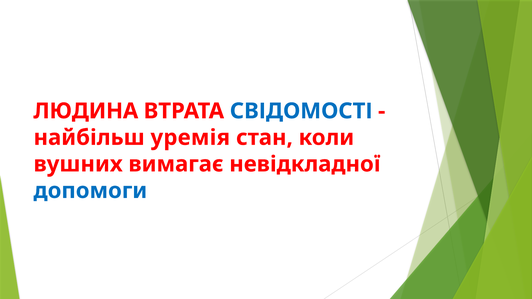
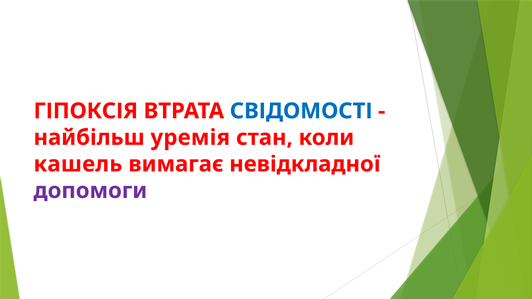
ЛЮДИНА: ЛЮДИНА -> ГІПОКСІЯ
вушних: вушних -> кашель
допомоги colour: blue -> purple
